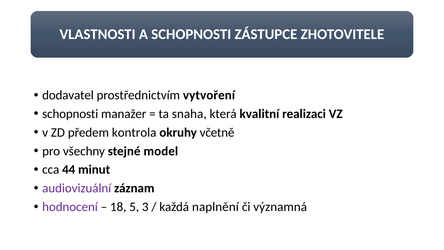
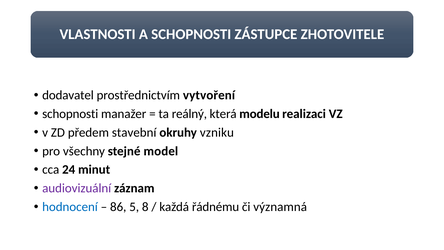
snaha: snaha -> reálný
kvalitní: kvalitní -> modelu
kontrola: kontrola -> stavební
včetně: včetně -> vzniku
44: 44 -> 24
hodnocení colour: purple -> blue
18: 18 -> 86
3: 3 -> 8
naplnění: naplnění -> řádnému
